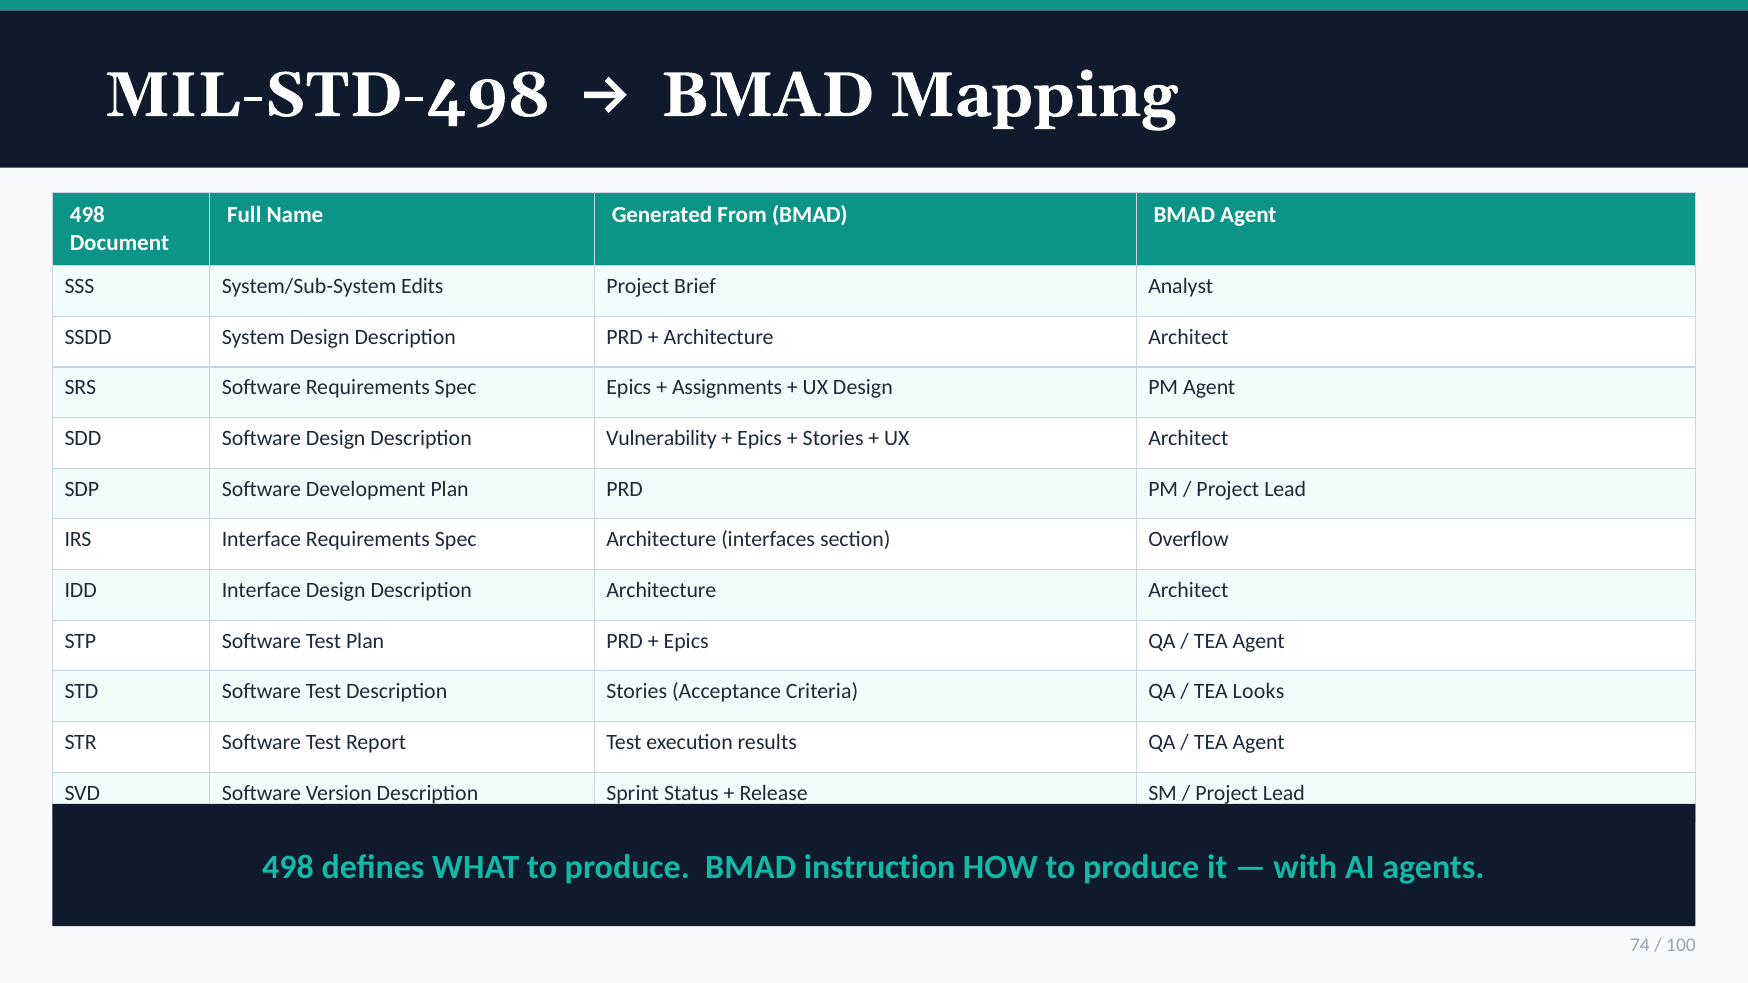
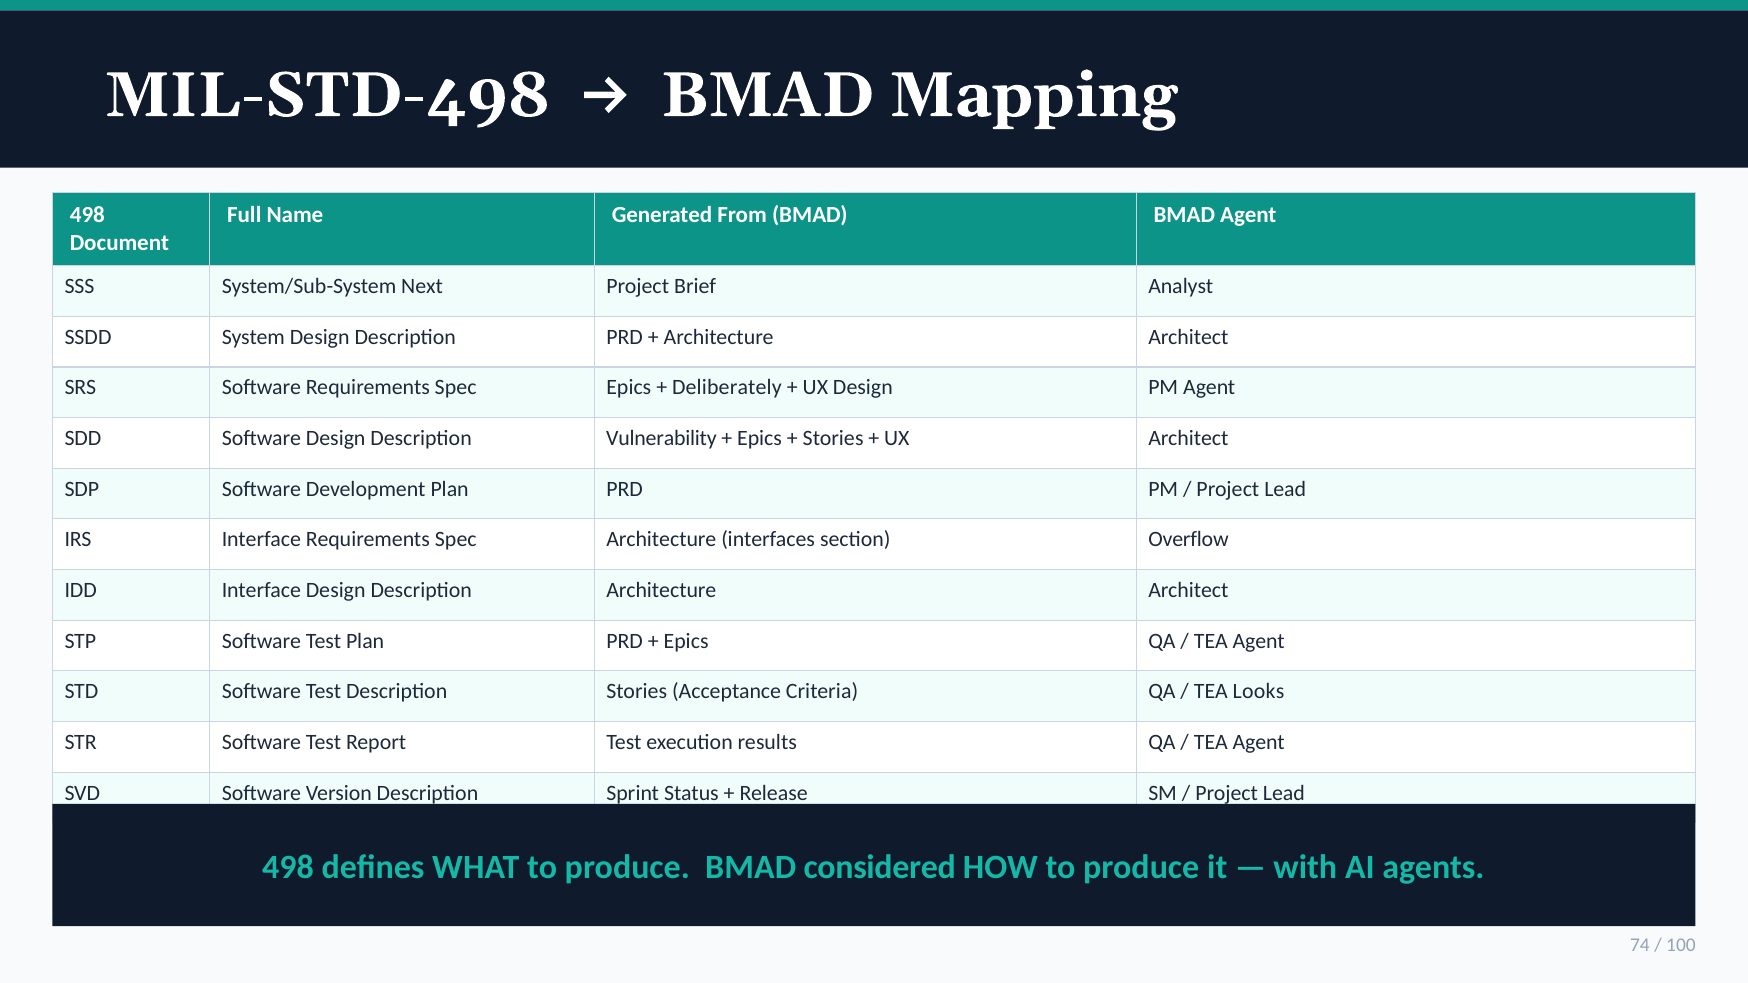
Edits: Edits -> Next
Assignments: Assignments -> Deliberately
instruction: instruction -> considered
